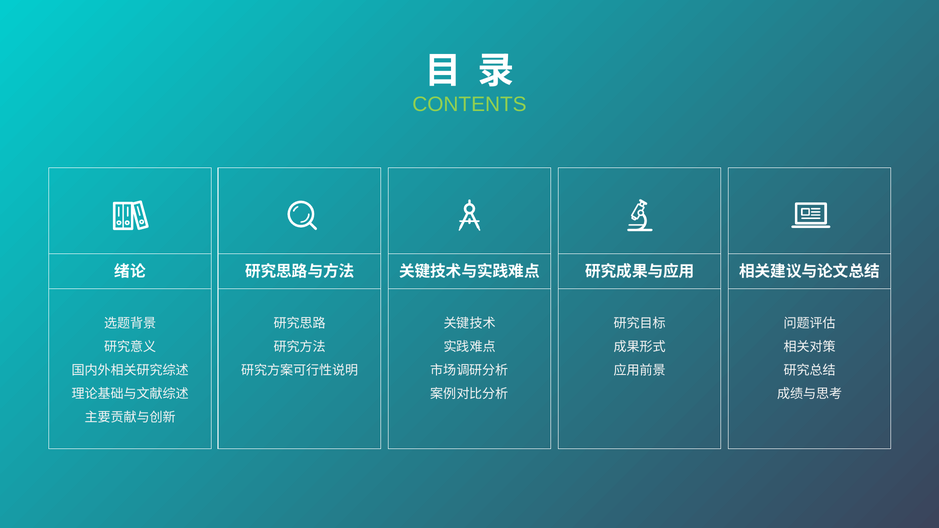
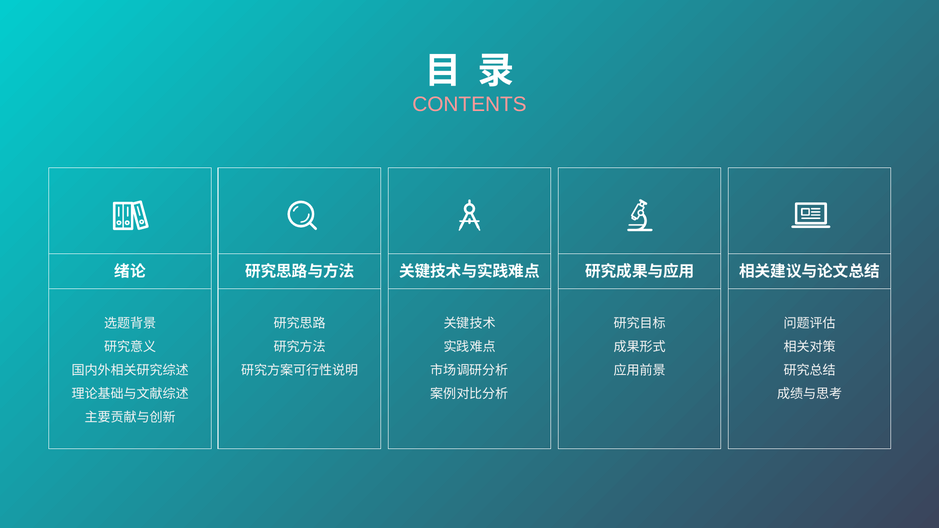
CONTENTS colour: light green -> pink
